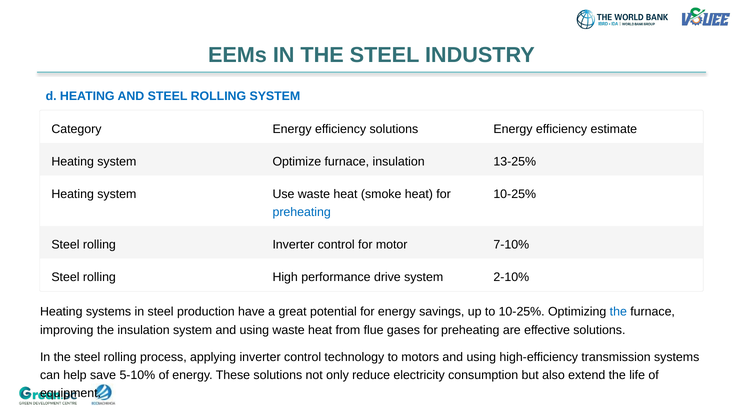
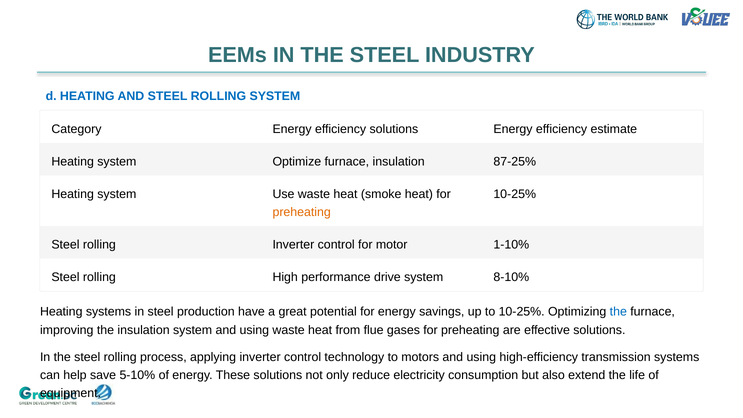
13-25%: 13-25% -> 87-25%
preheating at (302, 212) colour: blue -> orange
7-10%: 7-10% -> 1-10%
2-10%: 2-10% -> 8-10%
